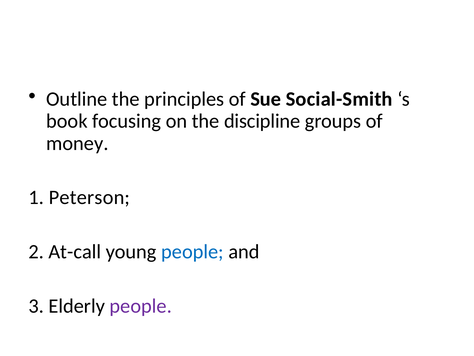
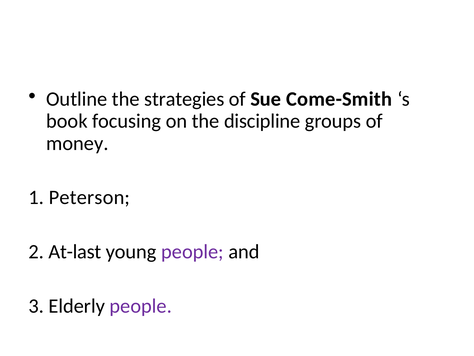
principles: principles -> strategies
Social-Smith: Social-Smith -> Come-Smith
At-call: At-call -> At-last
people at (192, 251) colour: blue -> purple
